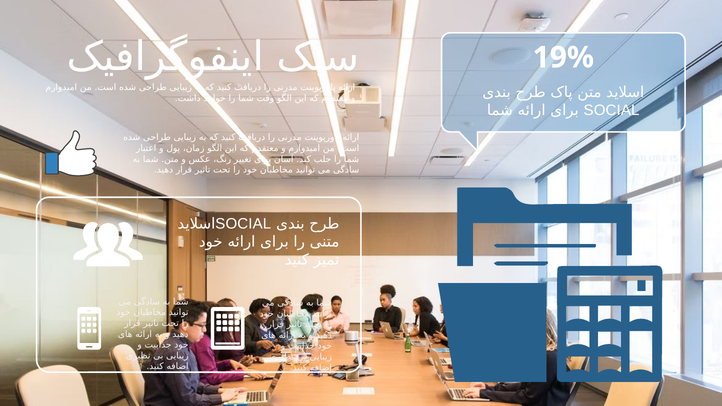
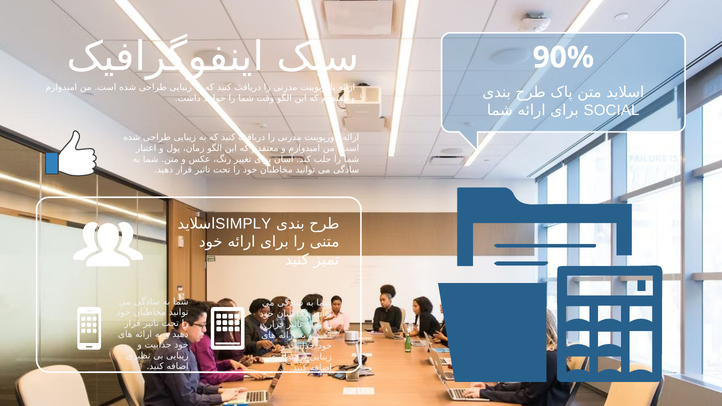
19%: 19% -> 90%
SOCIAL at (243, 224): SOCIAL -> SIMPLY
